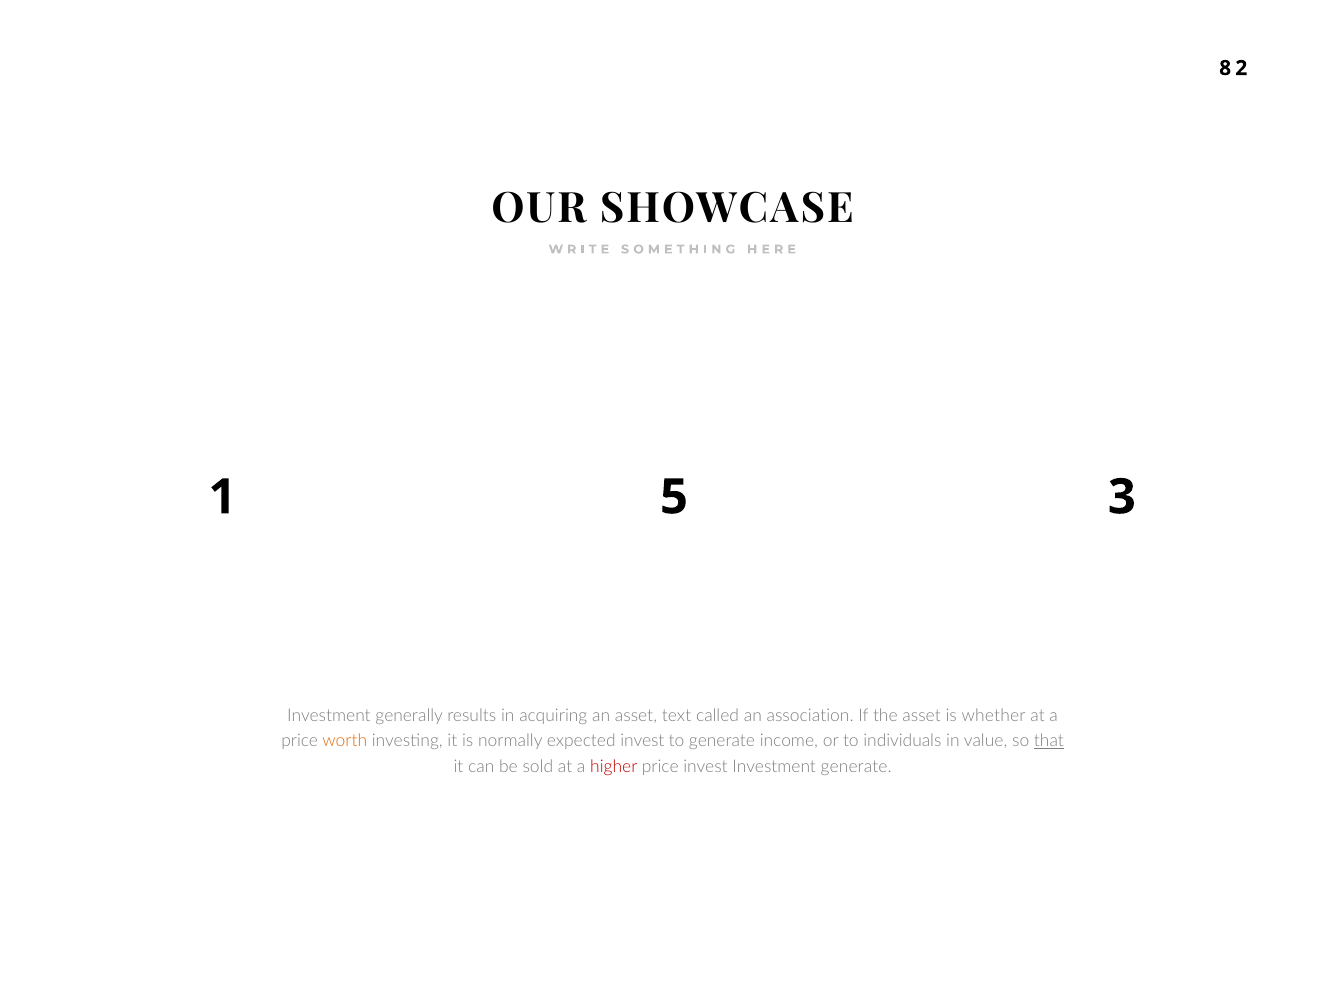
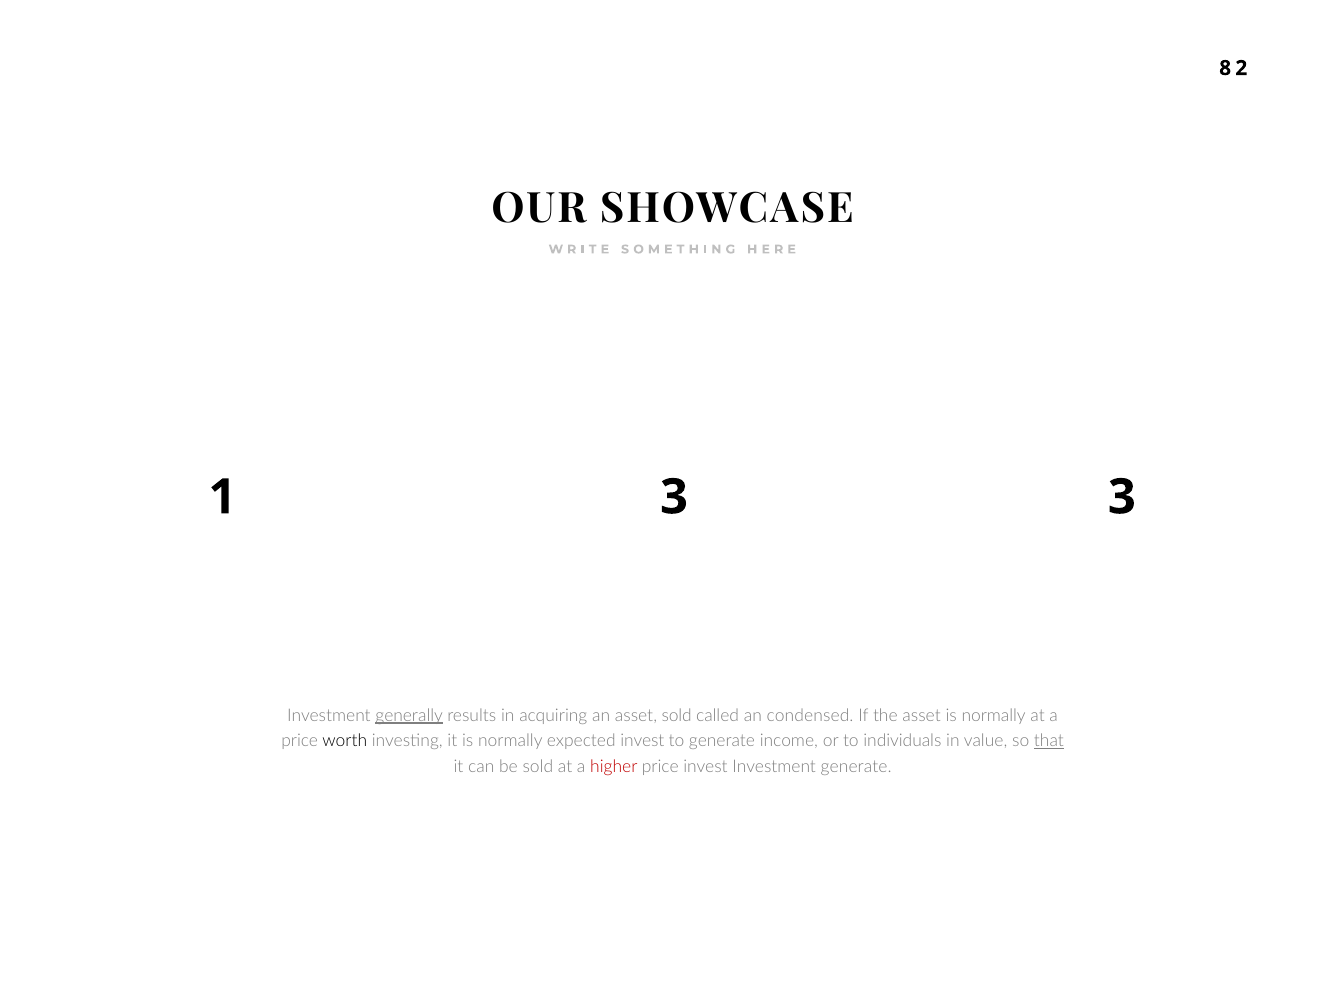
1 5: 5 -> 3
generally underline: none -> present
asset text: text -> sold
association: association -> condensed
asset is whether: whether -> normally
worth colour: orange -> black
